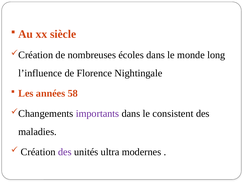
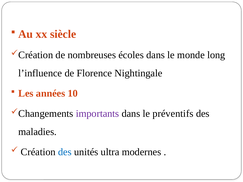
58: 58 -> 10
consistent: consistent -> préventifs
des at (65, 152) colour: purple -> blue
